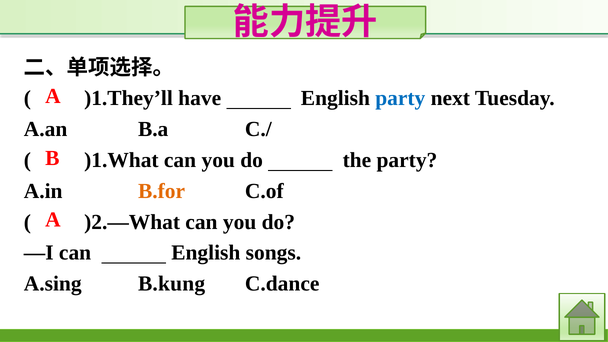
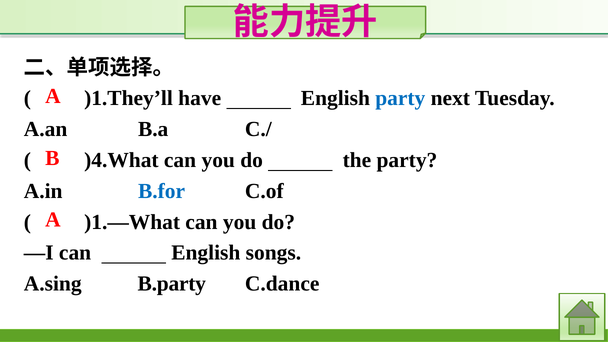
)1.What: )1.What -> )4.What
B.for colour: orange -> blue
)2.—What: )2.—What -> )1.—What
B.kung: B.kung -> B.party
